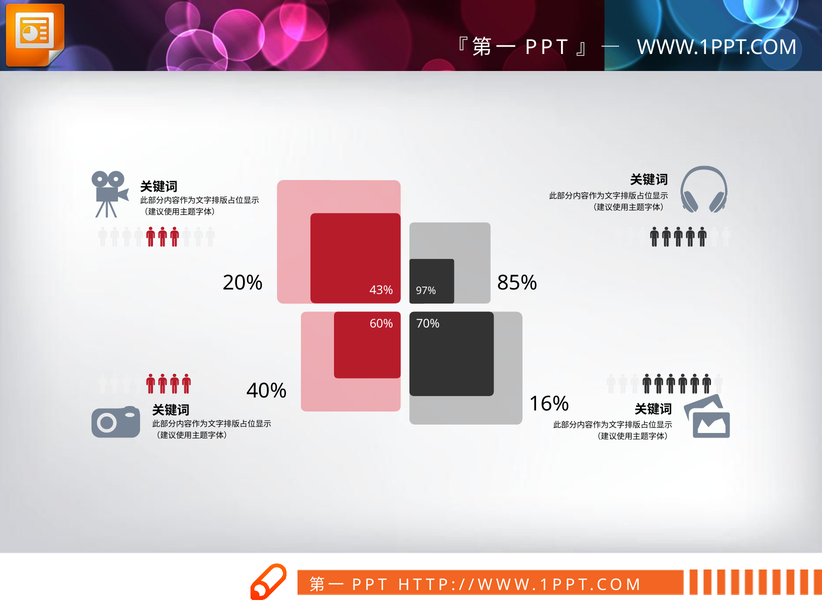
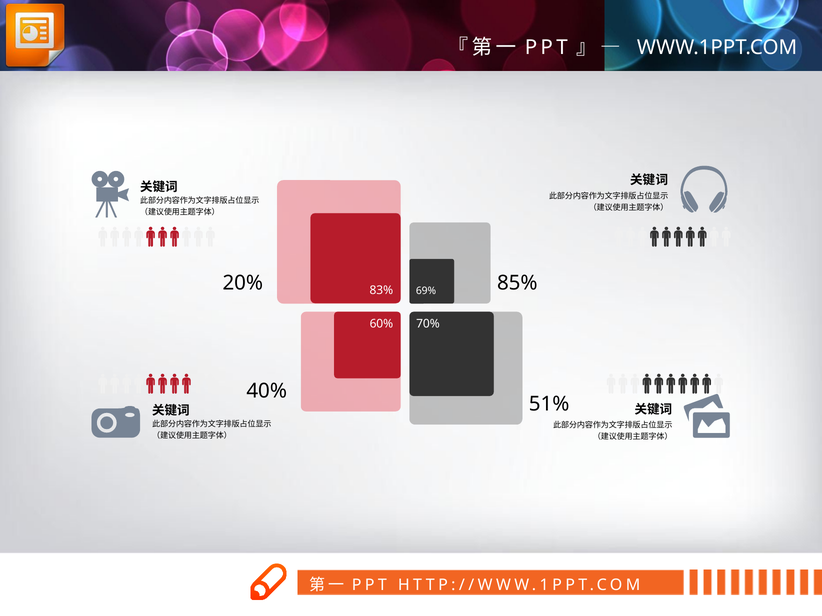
97%: 97% -> 69%
43%: 43% -> 83%
16%: 16% -> 51%
